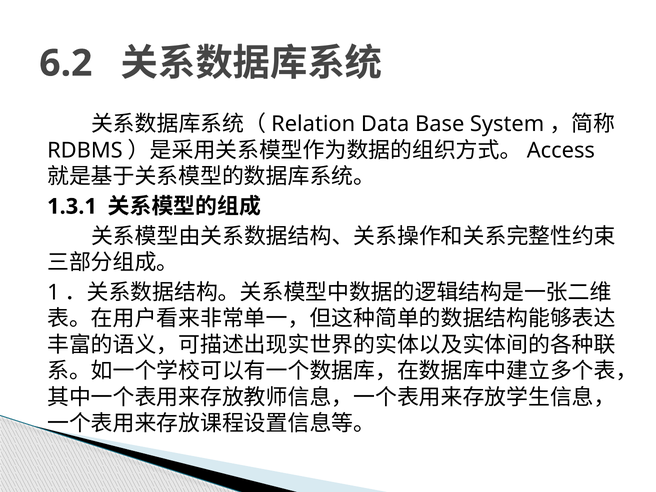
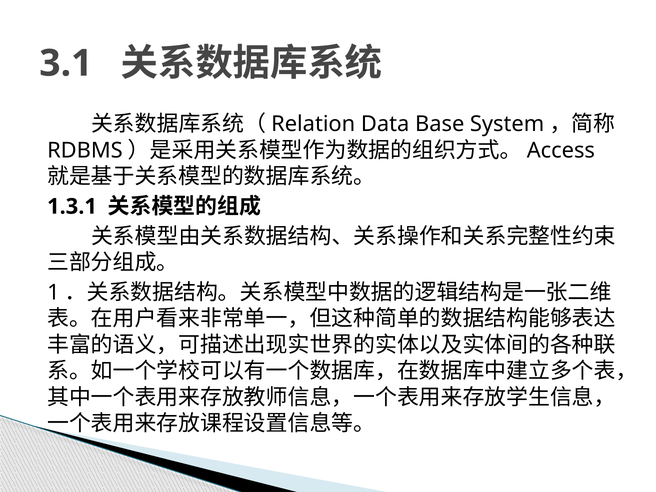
6.2: 6.2 -> 3.1
